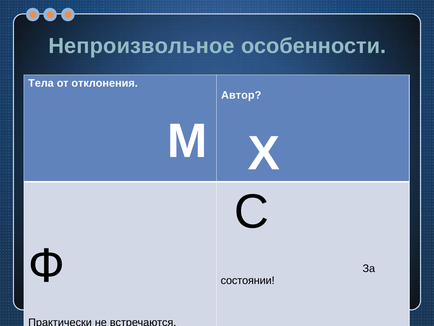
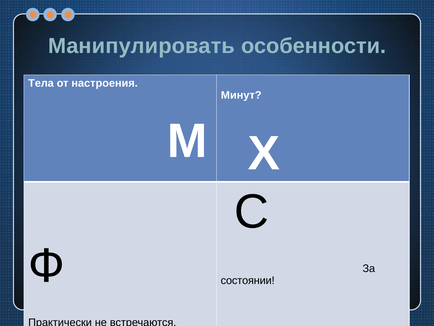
Непроизвольное: Непроизвольное -> Манипулировать
отклонения: отклонения -> настроения
Автор: Автор -> Минут
